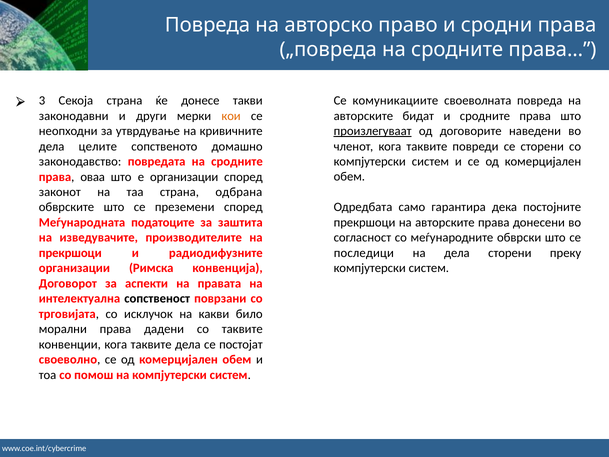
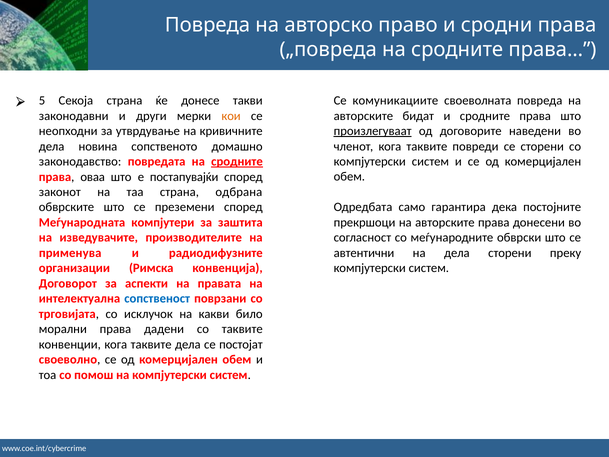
3: 3 -> 5
целите: целите -> новина
сродните at (237, 161) underline: none -> present
е организации: организации -> постапувајќи
податоците: податоците -> компјутери
прекршоци at (70, 253): прекршоци -> применува
последици: последици -> автентични
сопственост colour: black -> blue
